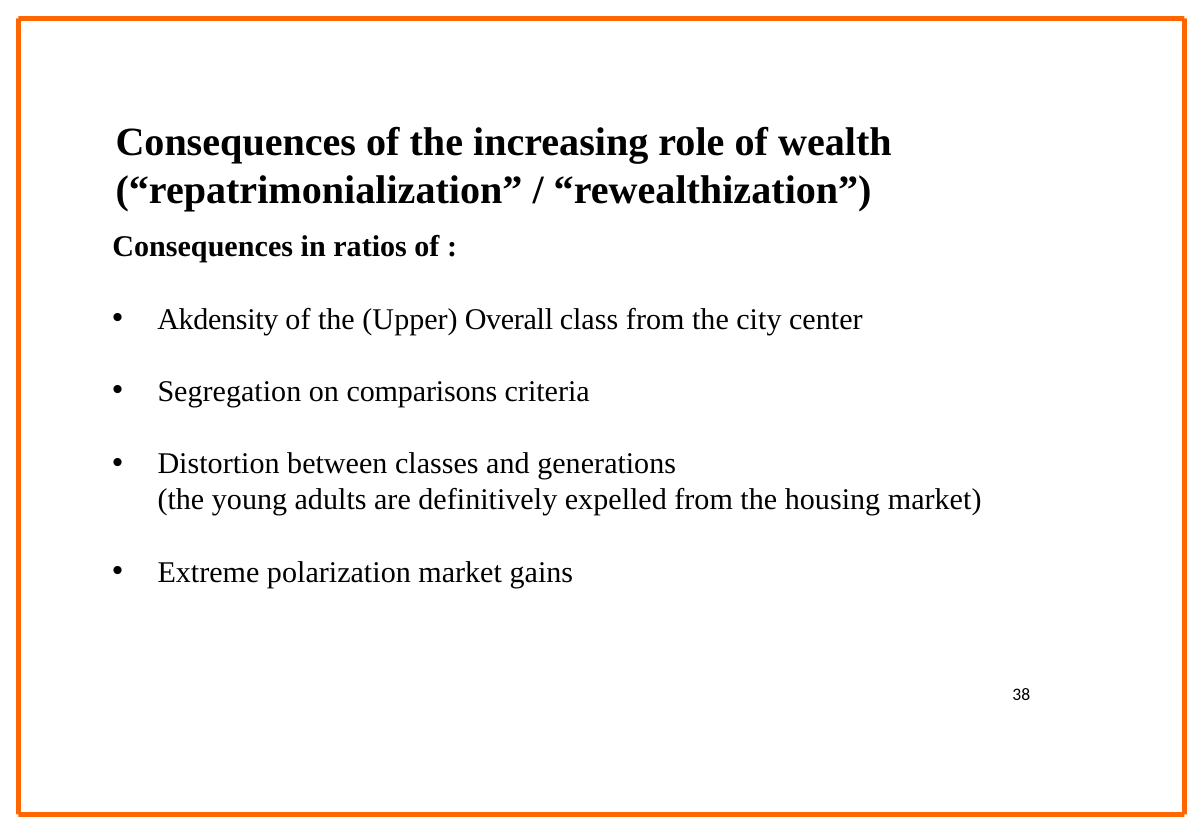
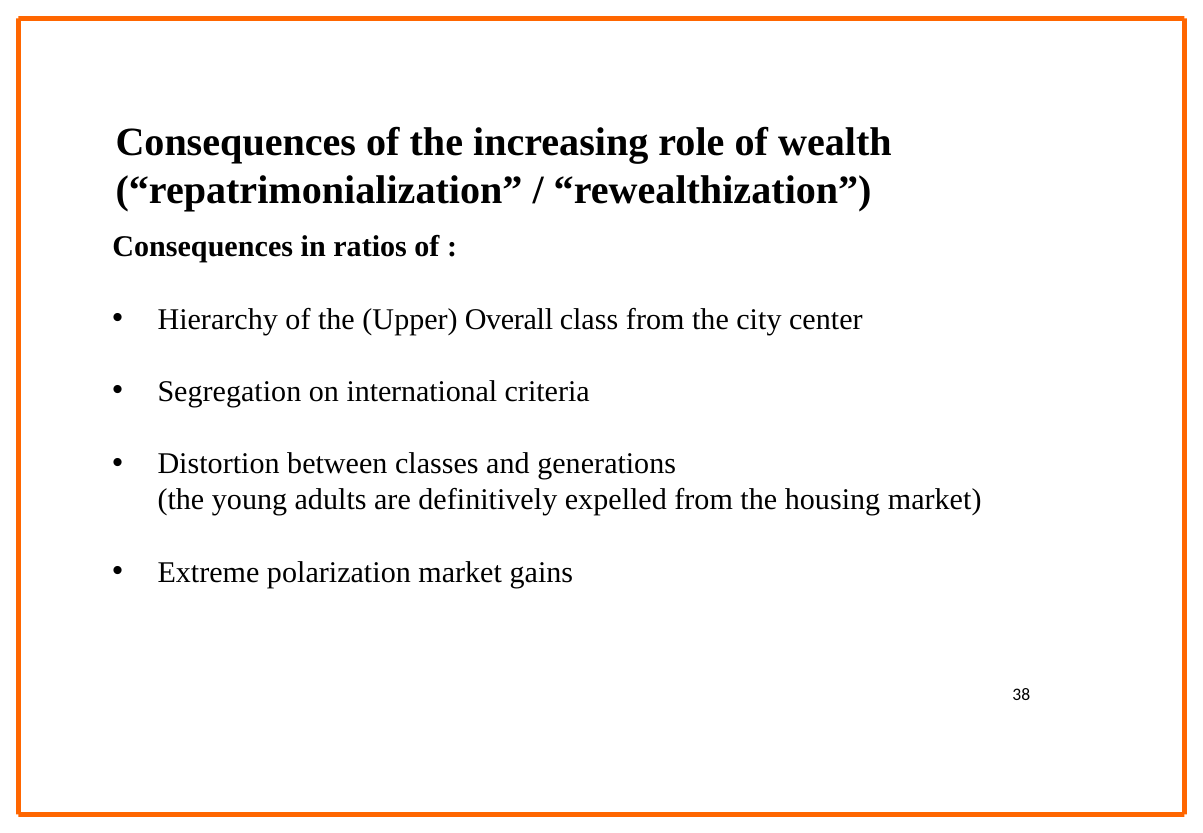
Akdensity: Akdensity -> Hierarchy
comparisons: comparisons -> international
